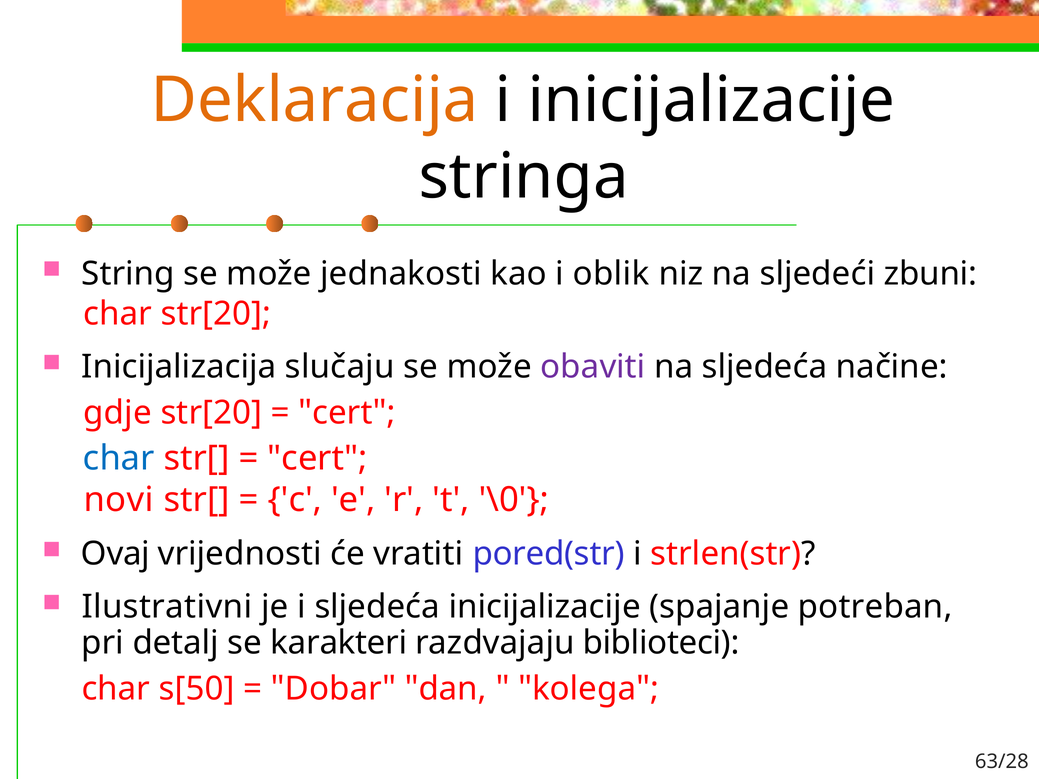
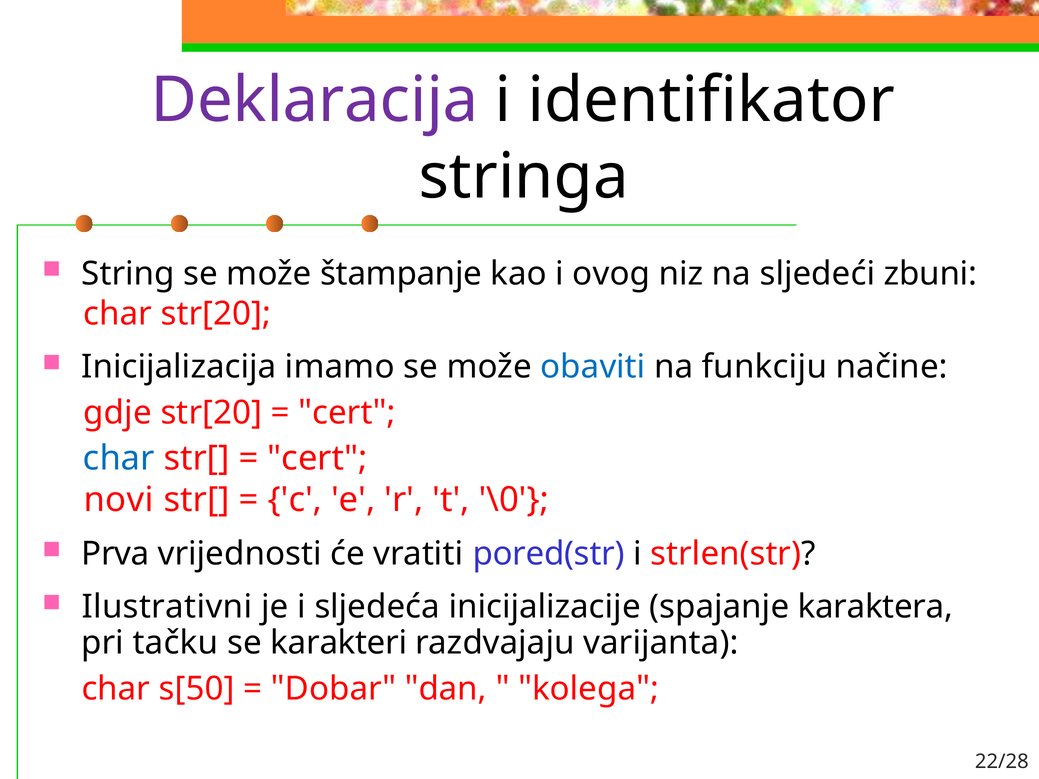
Deklaracija colour: orange -> purple
i inicijalizacije: inicijalizacije -> identifikator
jednakosti: jednakosti -> štampanje
oblik: oblik -> ovog
slučaju: slučaju -> imamo
obaviti colour: purple -> blue
na sljedeća: sljedeća -> funkciju
Ovaj: Ovaj -> Prva
potreban: potreban -> karaktera
detalj: detalj -> tačku
biblioteci: biblioteci -> varijanta
63/28: 63/28 -> 22/28
